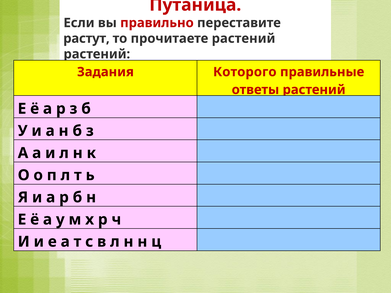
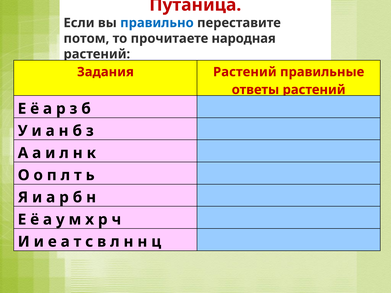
правильно colour: red -> blue
растут: растут -> потом
прочитаете растений: растений -> народная
Задания Которого: Которого -> Растений
